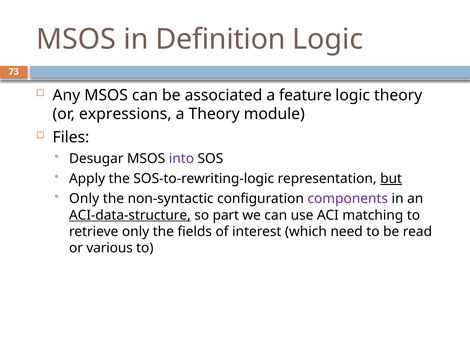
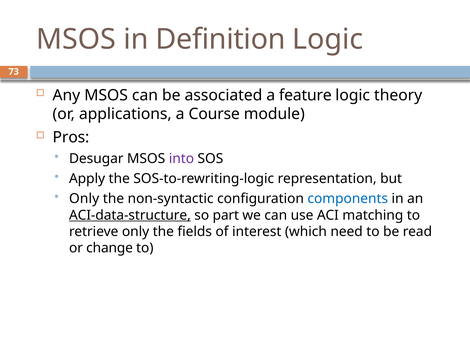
expressions: expressions -> applications
a Theory: Theory -> Course
Files: Files -> Pros
but underline: present -> none
components colour: purple -> blue
various: various -> change
